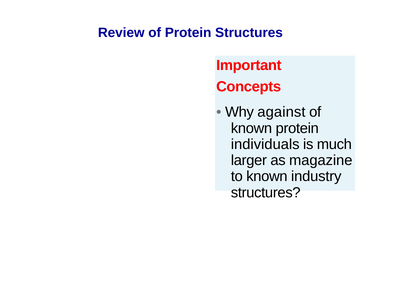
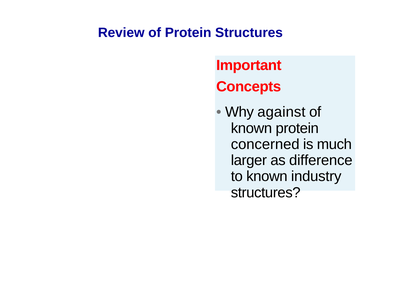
individuals: individuals -> concerned
magazine: magazine -> difference
